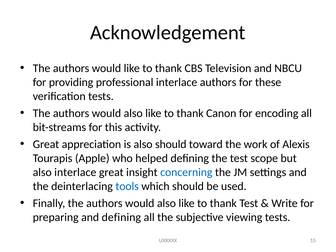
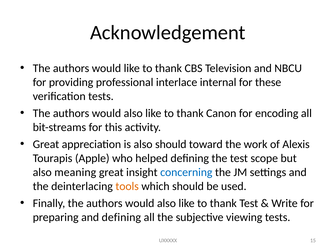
interlace authors: authors -> internal
also interlace: interlace -> meaning
tools colour: blue -> orange
